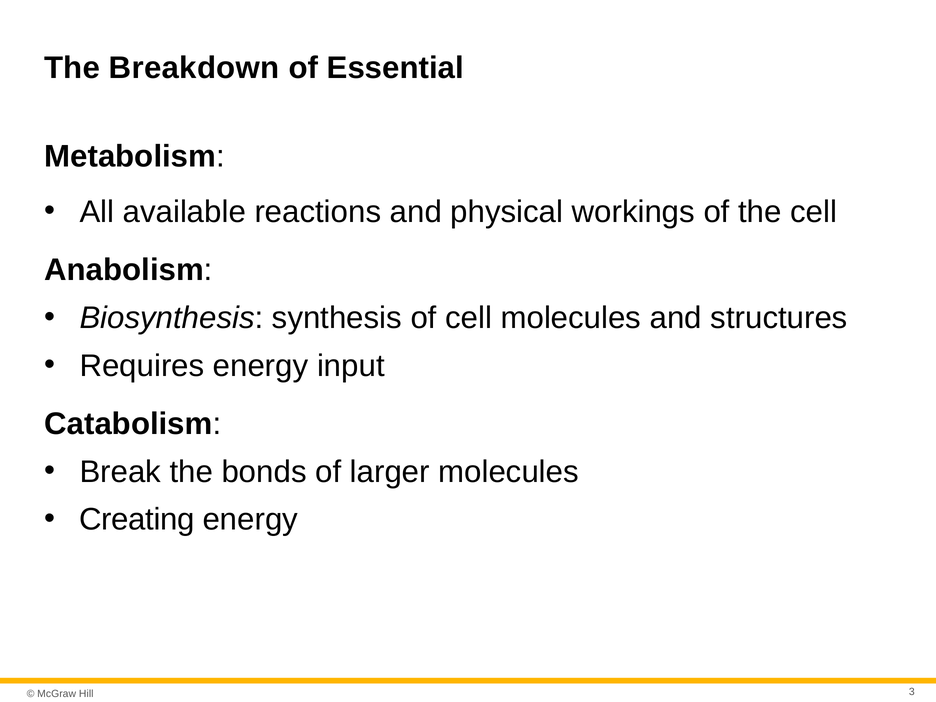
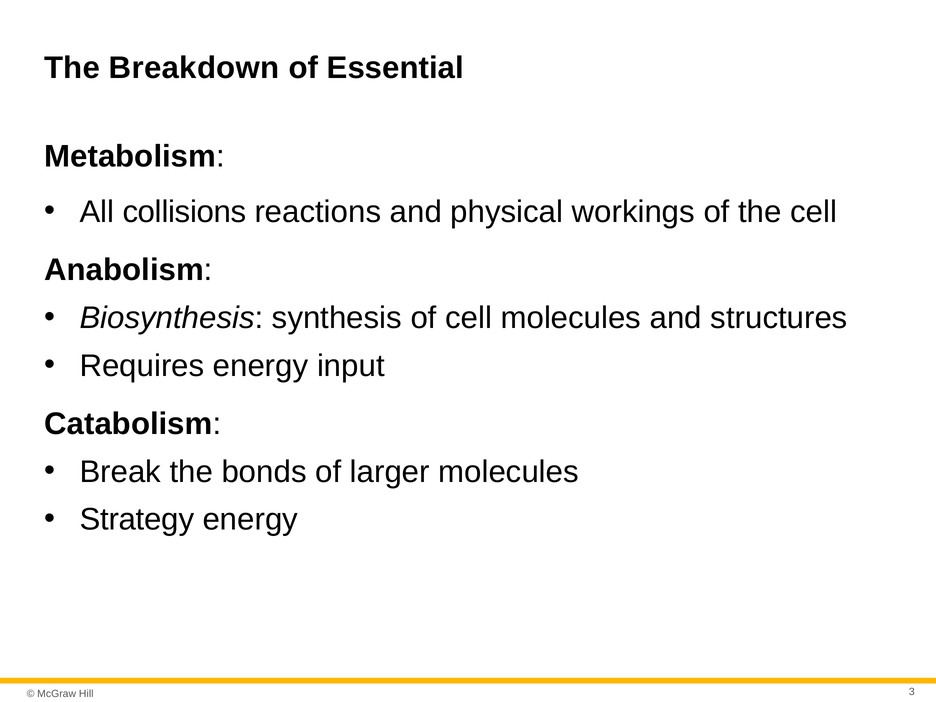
available: available -> collisions
Creating: Creating -> Strategy
